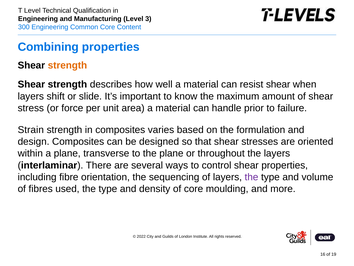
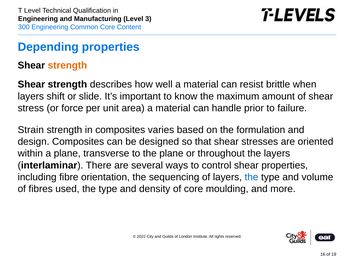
Combining: Combining -> Depending
resist shear: shear -> brittle
the at (252, 177) colour: purple -> blue
